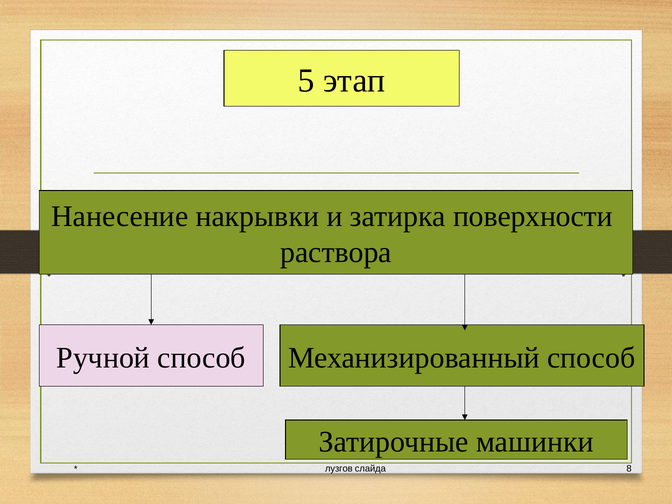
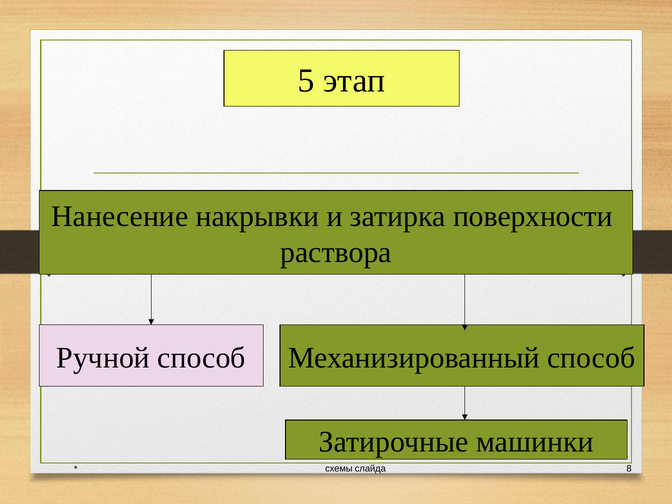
лузгов: лузгов -> схемы
